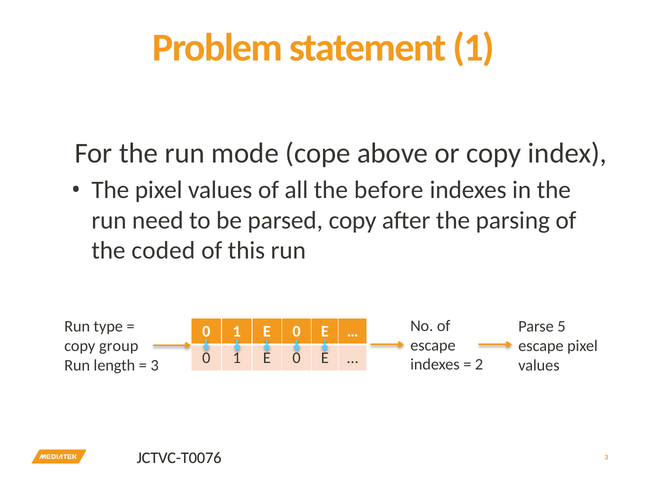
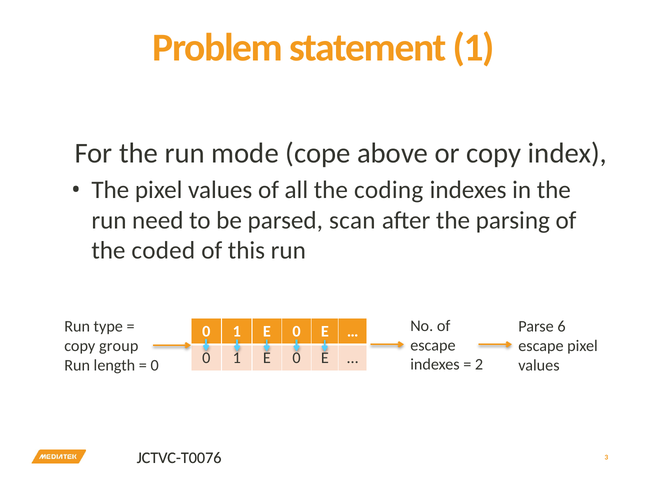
before: before -> coding
parsed copy: copy -> scan
5: 5 -> 6
3 at (155, 366): 3 -> 0
